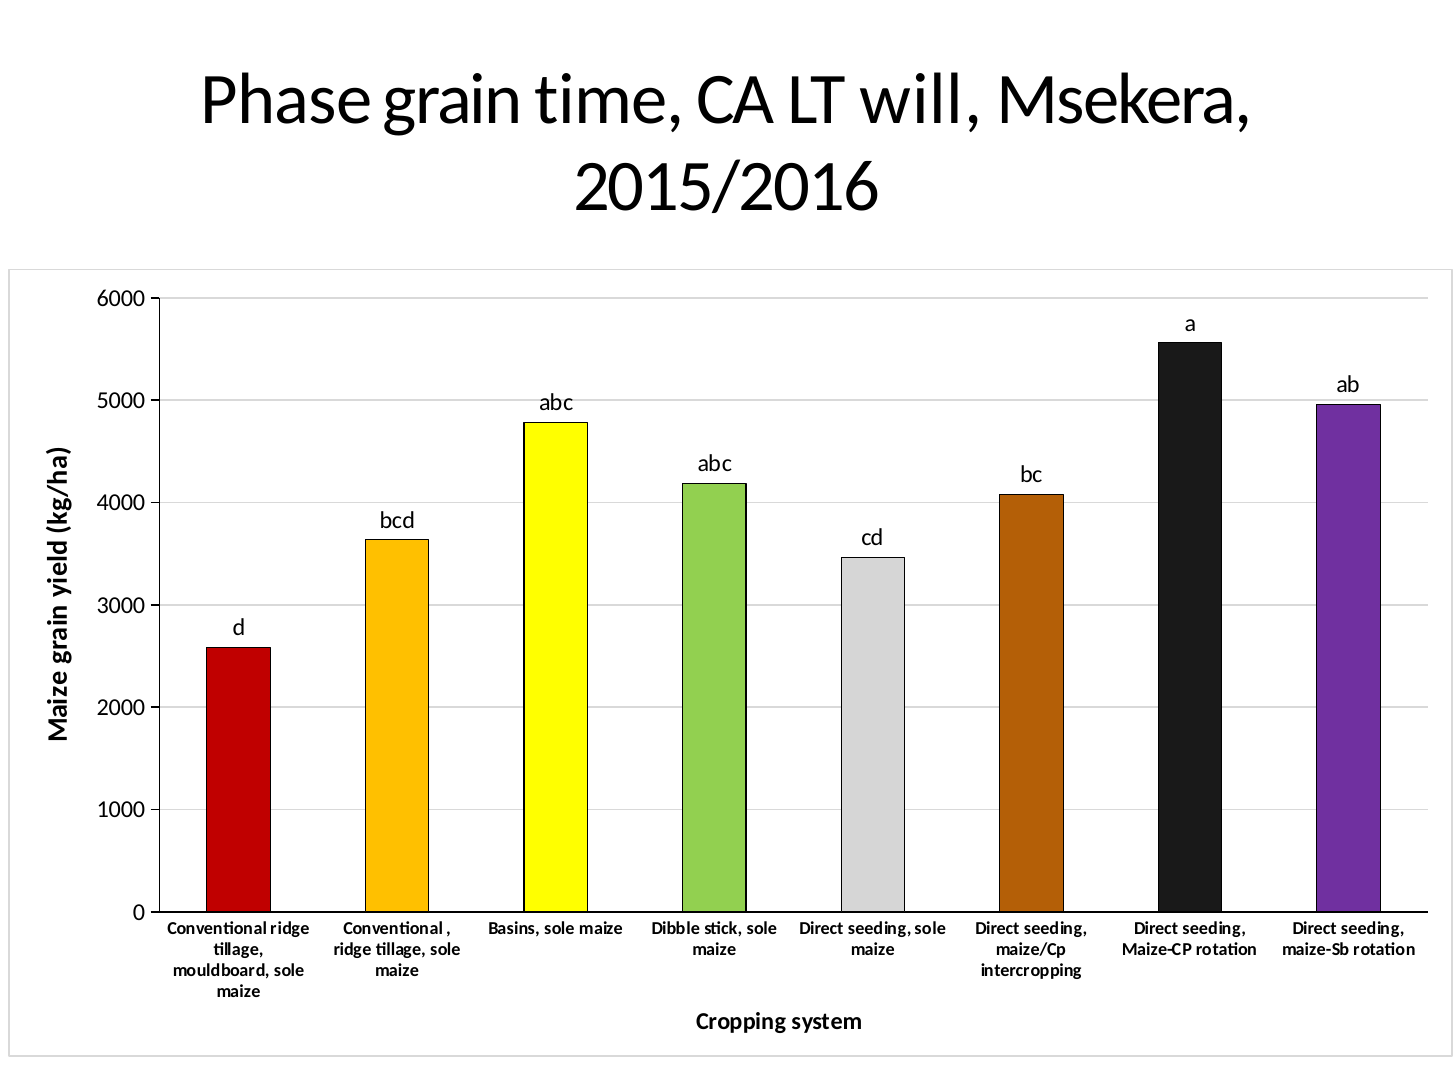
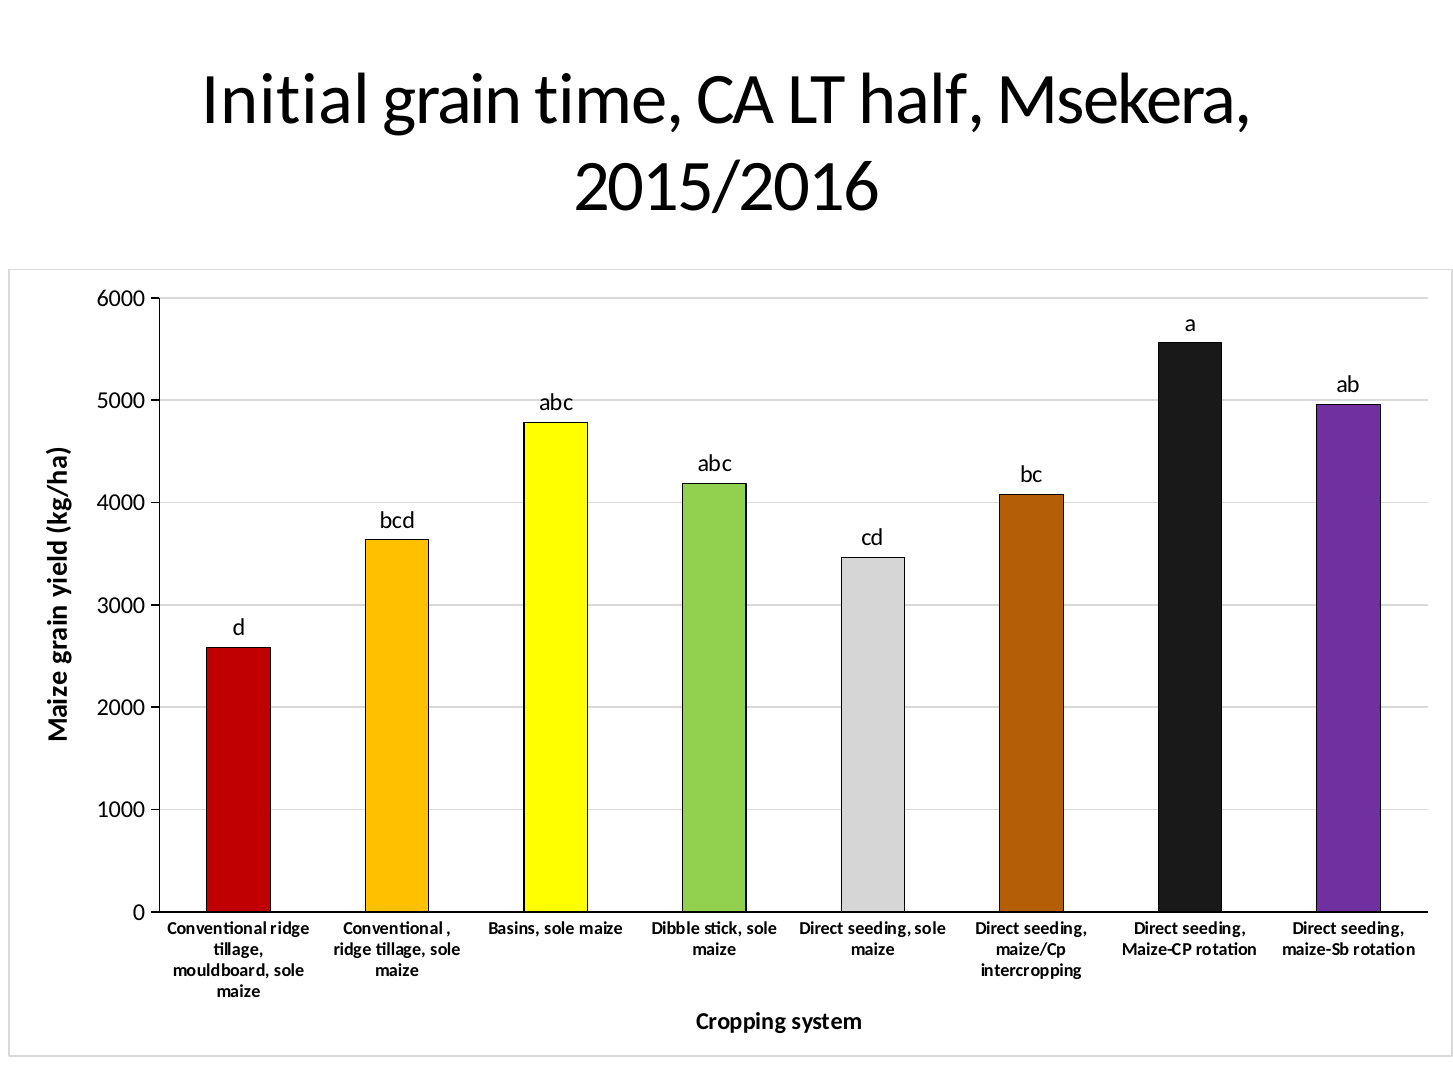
Phase: Phase -> Initial
will: will -> half
